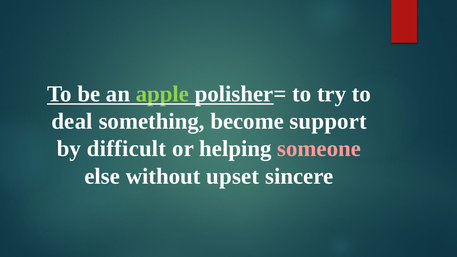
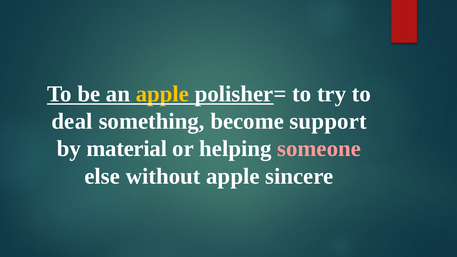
apple at (162, 94) colour: light green -> yellow
difficult: difficult -> material
without upset: upset -> apple
